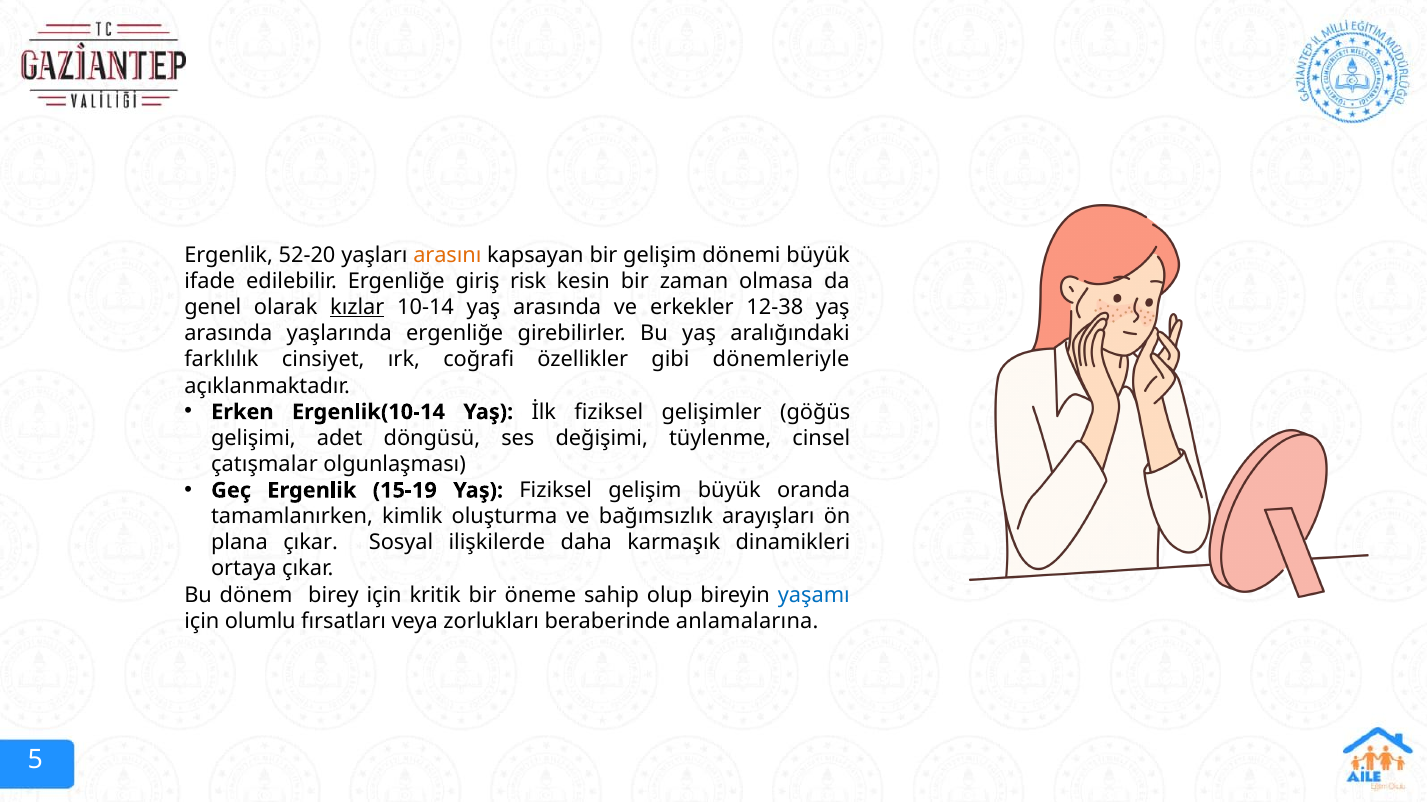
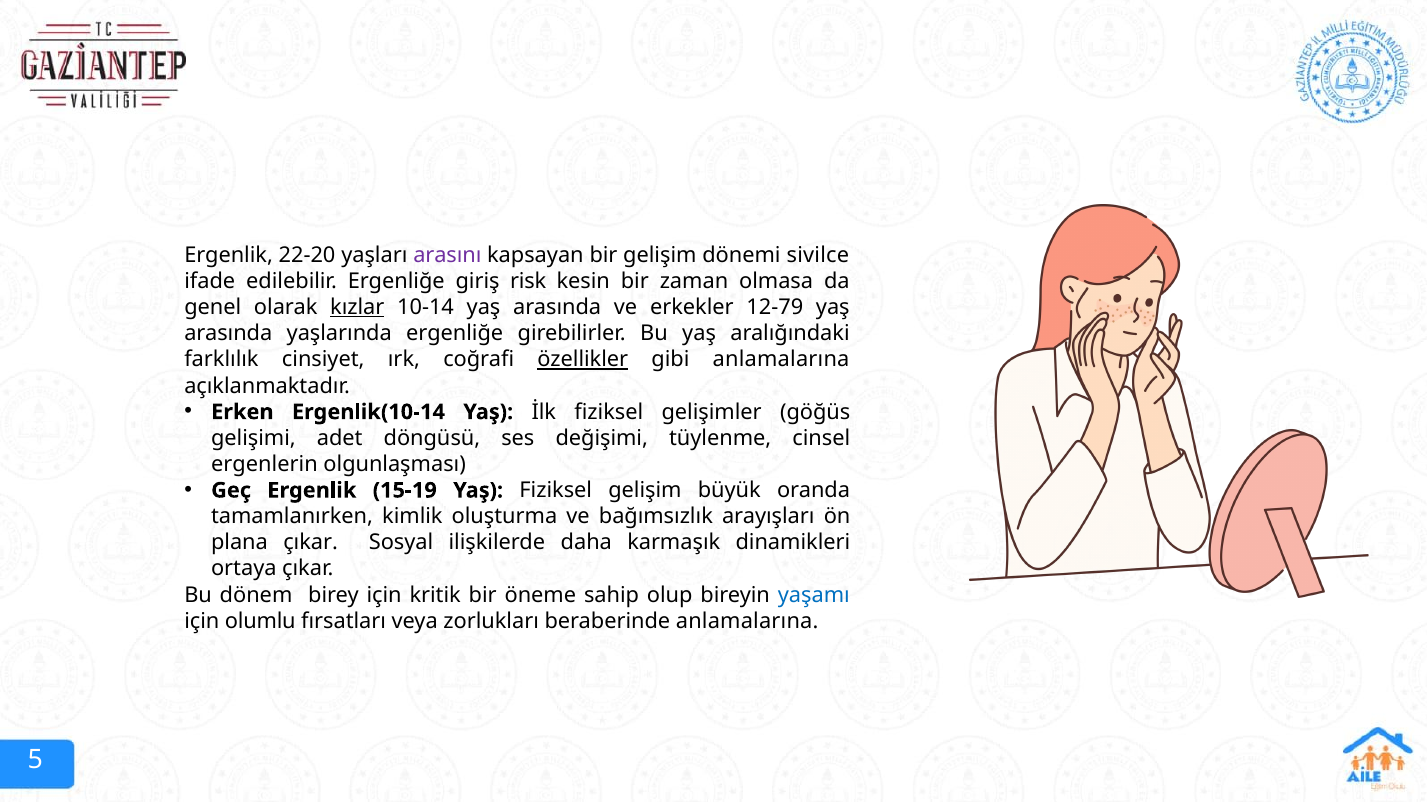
52-20: 52-20 -> 22-20
arasını colour: orange -> purple
dönemi büyük: büyük -> sivilce
12-38: 12-38 -> 12-79
özellikler underline: none -> present
gibi dönemleriyle: dönemleriyle -> anlamalarına
çatışmalar: çatışmalar -> ergenlerin
